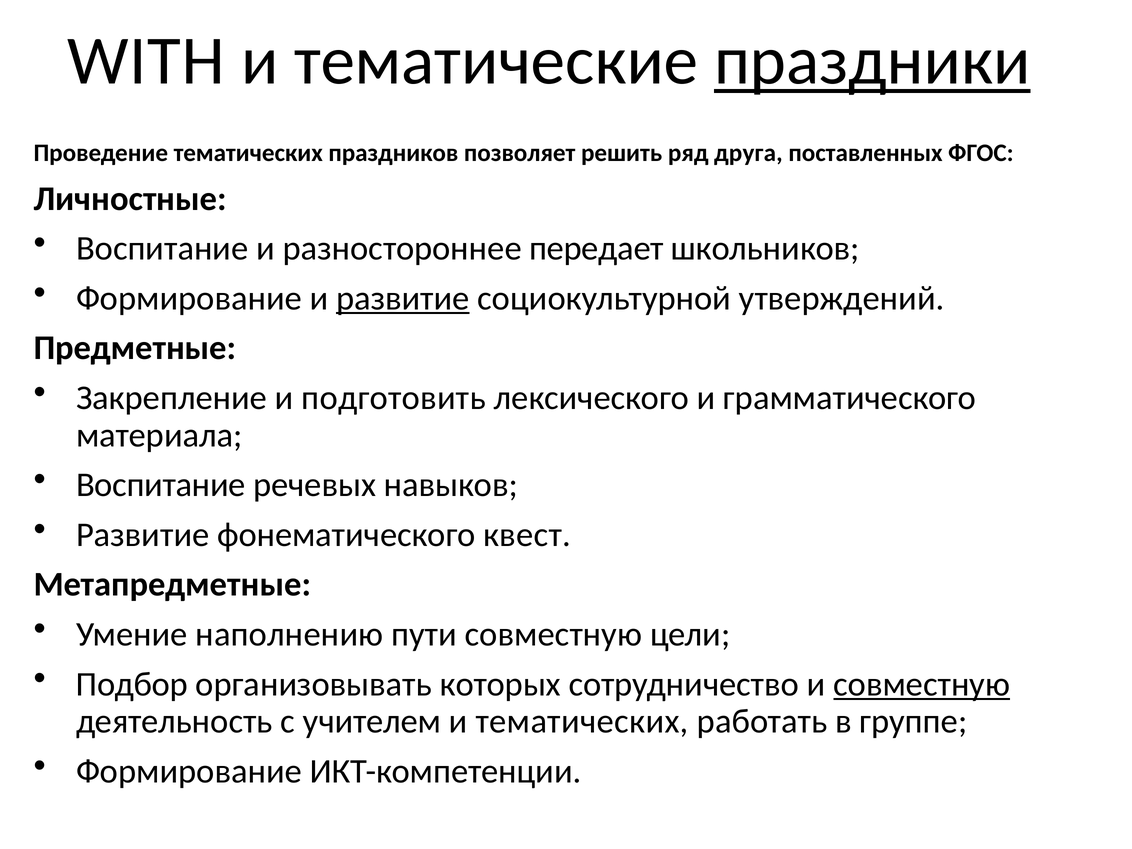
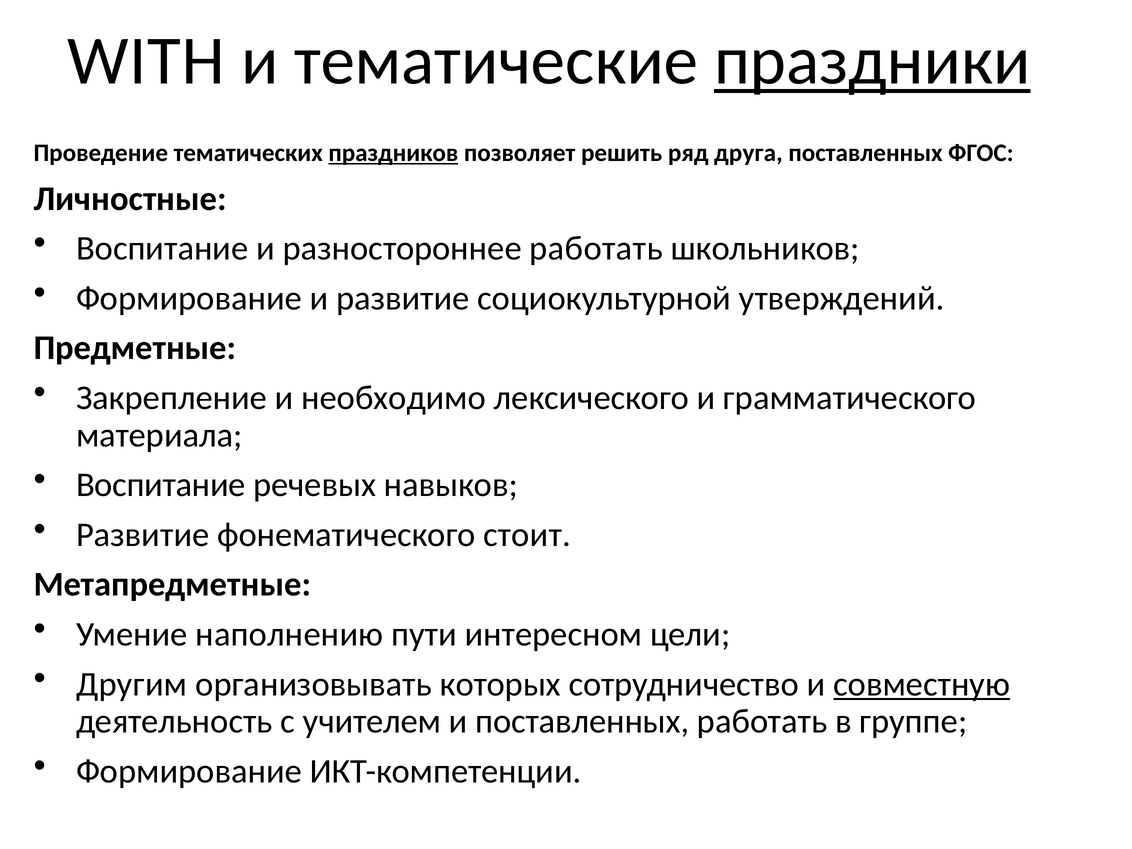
праздников underline: none -> present
разностороннее передает: передает -> работать
развитие at (403, 298) underline: present -> none
подготовить: подготовить -> необходимо
квест: квест -> стоит
пути совместную: совместную -> интересном
Подбор: Подбор -> Другим
и тематических: тематических -> поставленных
